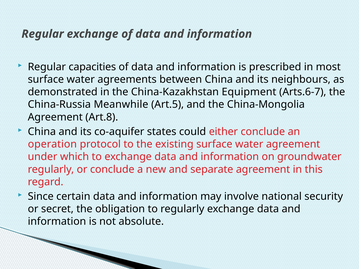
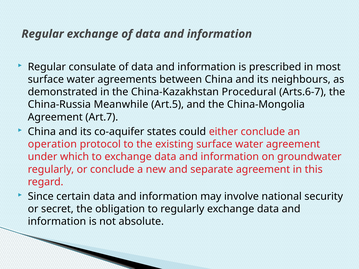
capacities: capacities -> consulate
Equipment: Equipment -> Procedural
Art.8: Art.8 -> Art.7
